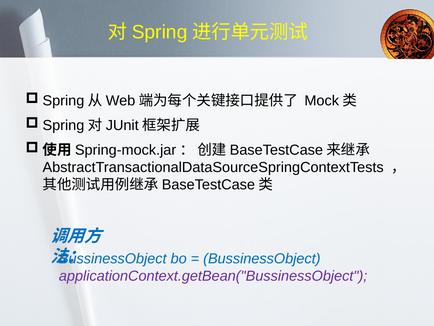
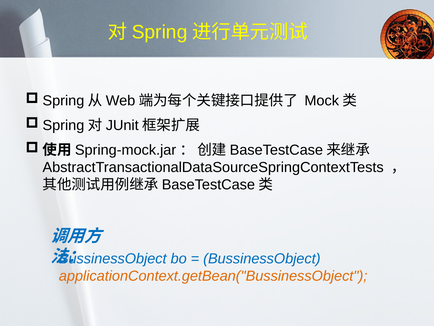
applicationContext.getBean("BussinessObject colour: purple -> orange
